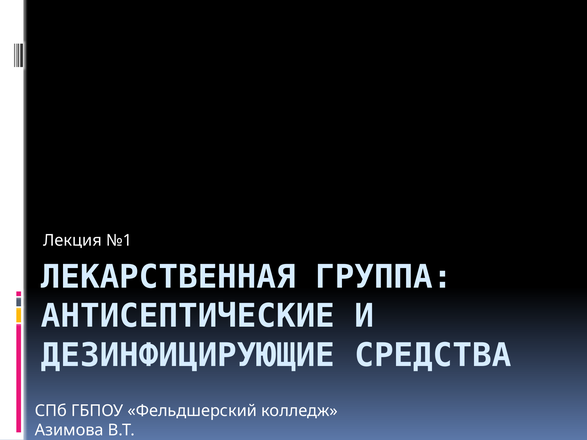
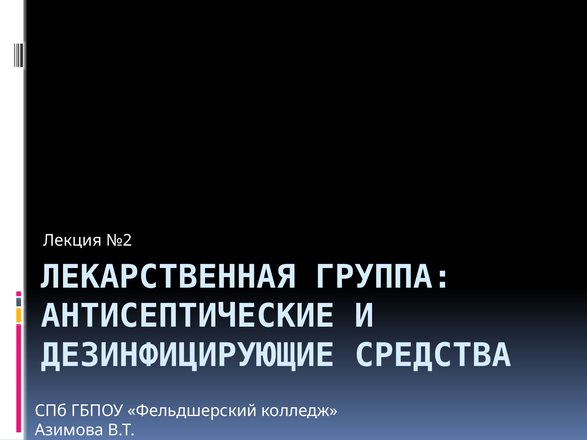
№1: №1 -> №2
